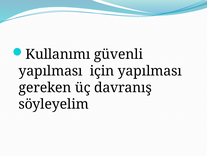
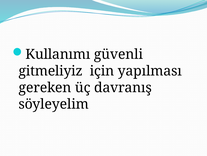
yapılması at (51, 71): yapılması -> gitmeliyiz
